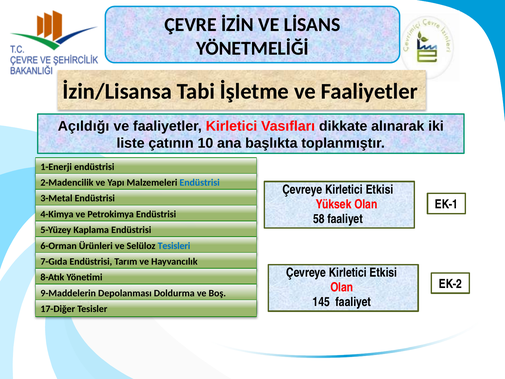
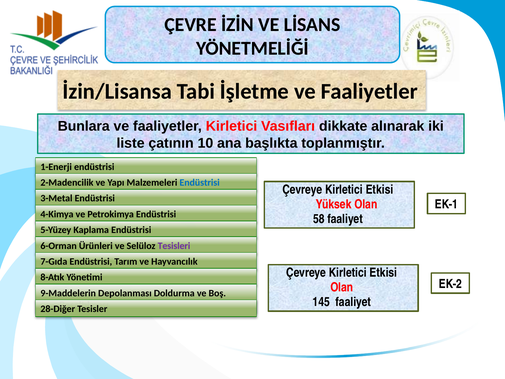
Açıldığı: Açıldığı -> Bunlara
Tesisleri colour: blue -> purple
17-Diğer: 17-Diğer -> 28-Diğer
